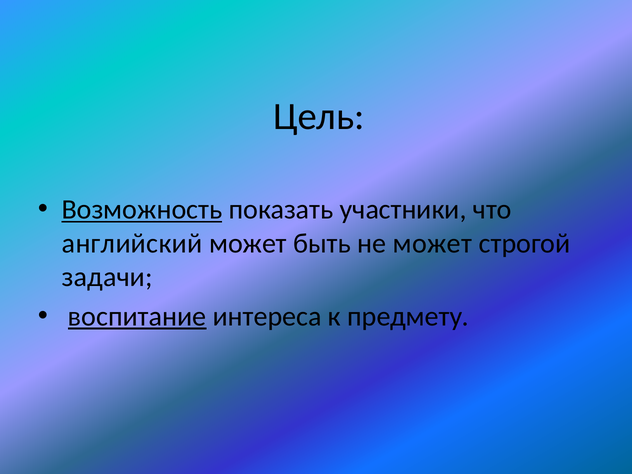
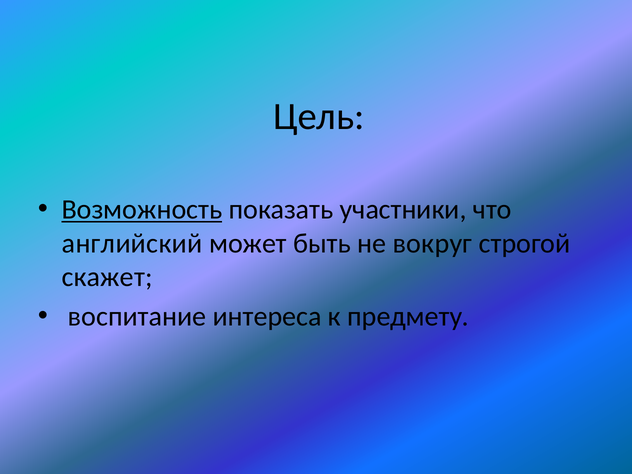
не может: может -> вокруг
задачи: задачи -> скажет
воспитание underline: present -> none
